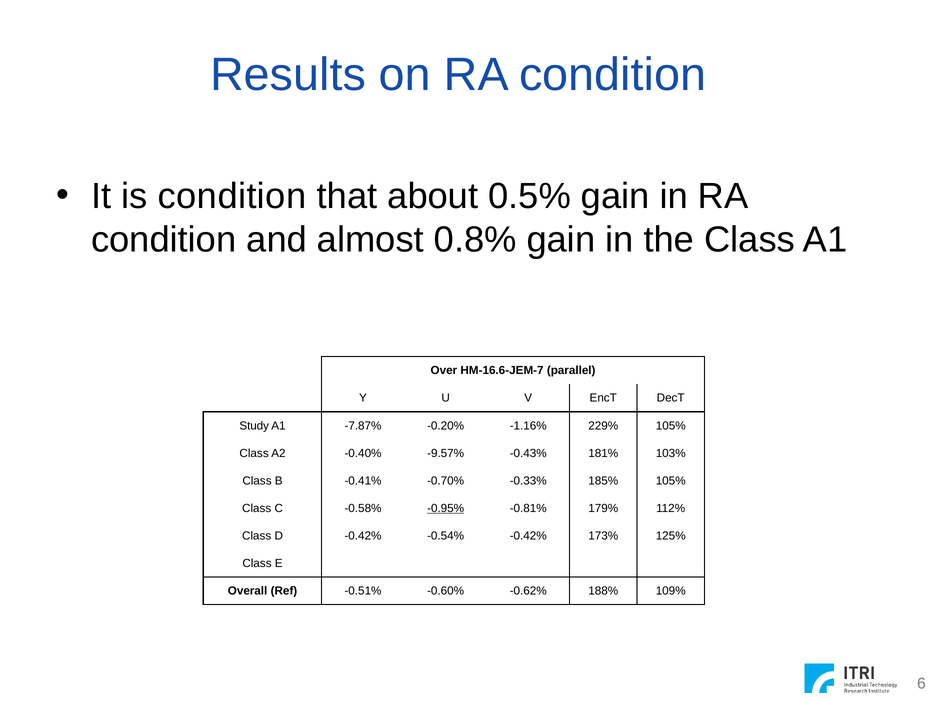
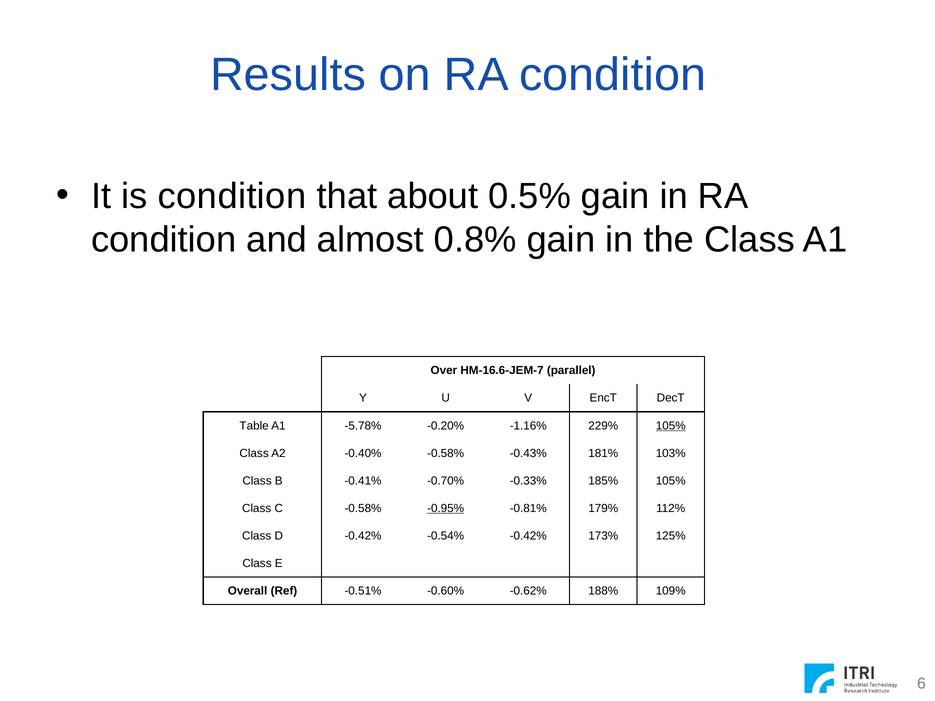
Study: Study -> Table
-7.87%: -7.87% -> -5.78%
105% at (671, 426) underline: none -> present
-0.40% -9.57%: -9.57% -> -0.58%
